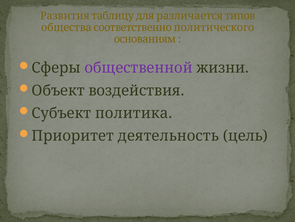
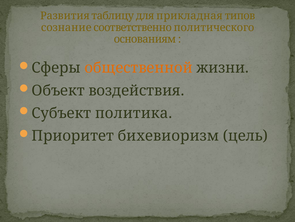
различается: различается -> прикладная
общества: общества -> сознание
общественной colour: purple -> orange
деятельность: деятельность -> бихевиоризм
